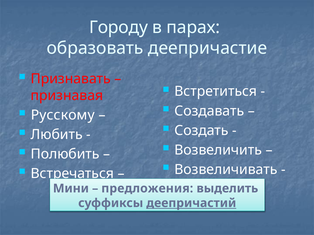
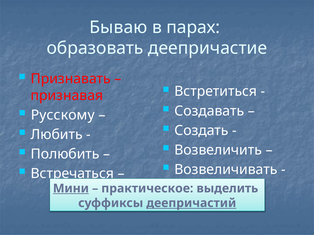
Городу: Городу -> Бываю
Мини underline: none -> present
предложения: предложения -> практическое
